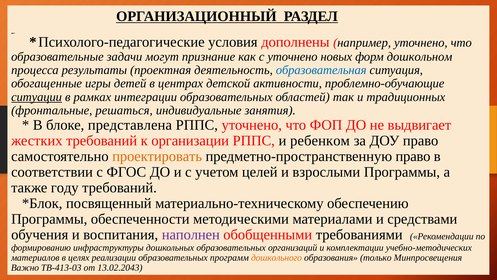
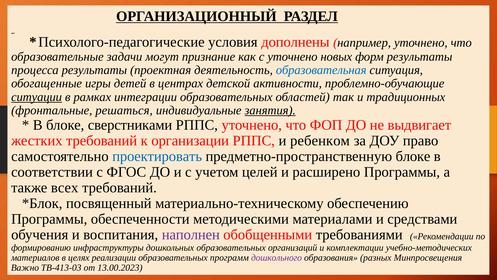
форм дошкольном: дошкольном -> результаты
занятия underline: none -> present
представлена: представлена -> сверстниками
проектировать colour: orange -> blue
предметно-пространственную право: право -> блоке
взрослыми: взрослыми -> расширено
году: году -> всех
дошкольного colour: orange -> purple
только: только -> разных
13.02.2043: 13.02.2043 -> 13.00.2023
